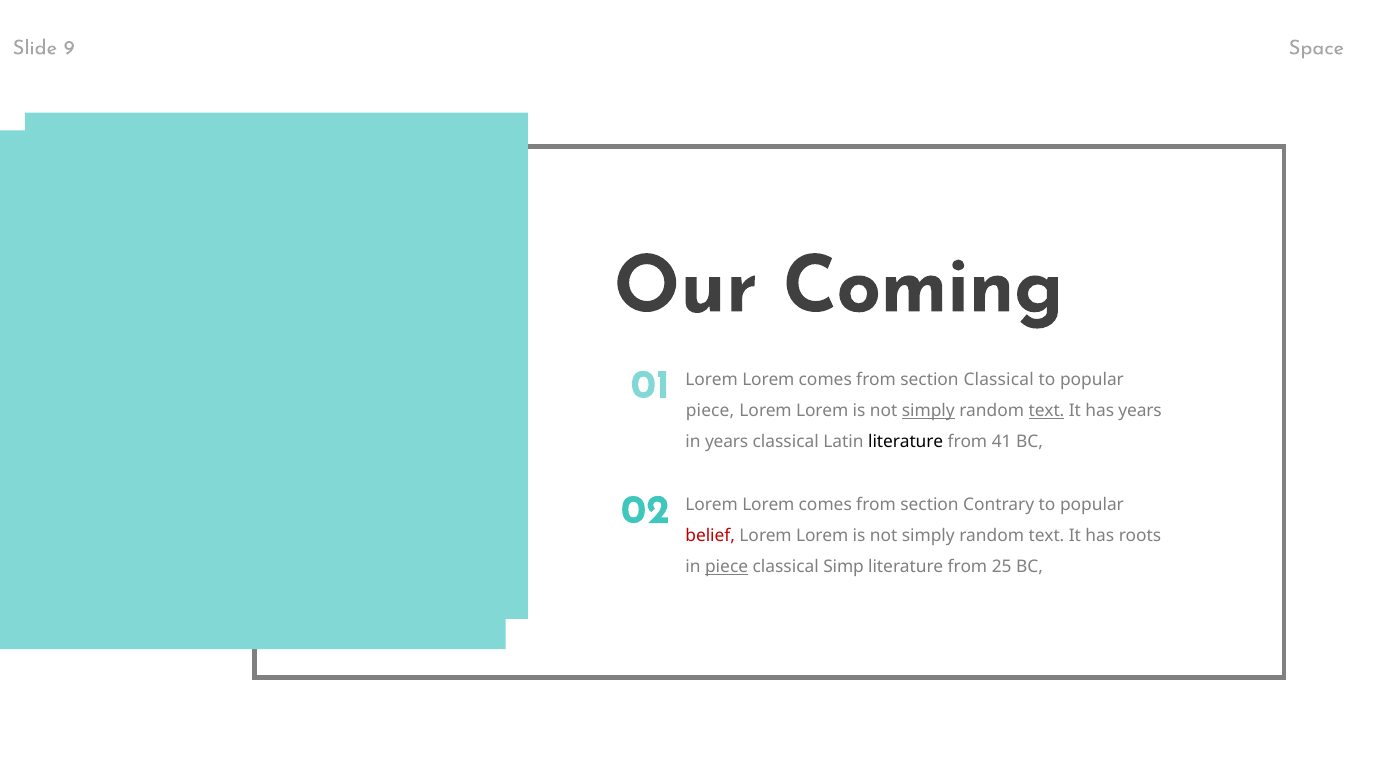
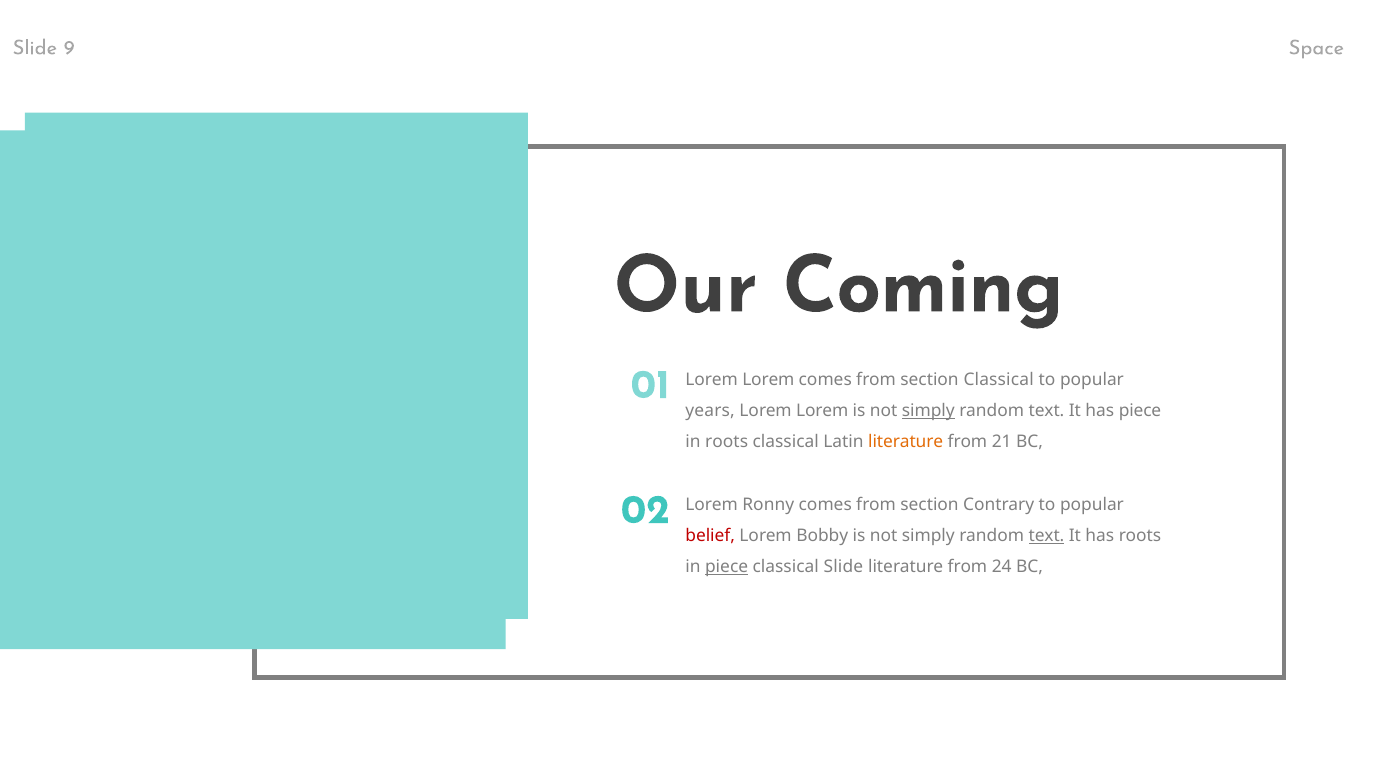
piece at (710, 411): piece -> years
text at (1046, 411) underline: present -> none
has years: years -> piece
in years: years -> roots
literature at (906, 442) colour: black -> orange
41: 41 -> 21
Lorem at (768, 505): Lorem -> Ronny
Lorem at (822, 536): Lorem -> Bobby
text at (1046, 536) underline: none -> present
classical Simp: Simp -> Slide
25: 25 -> 24
